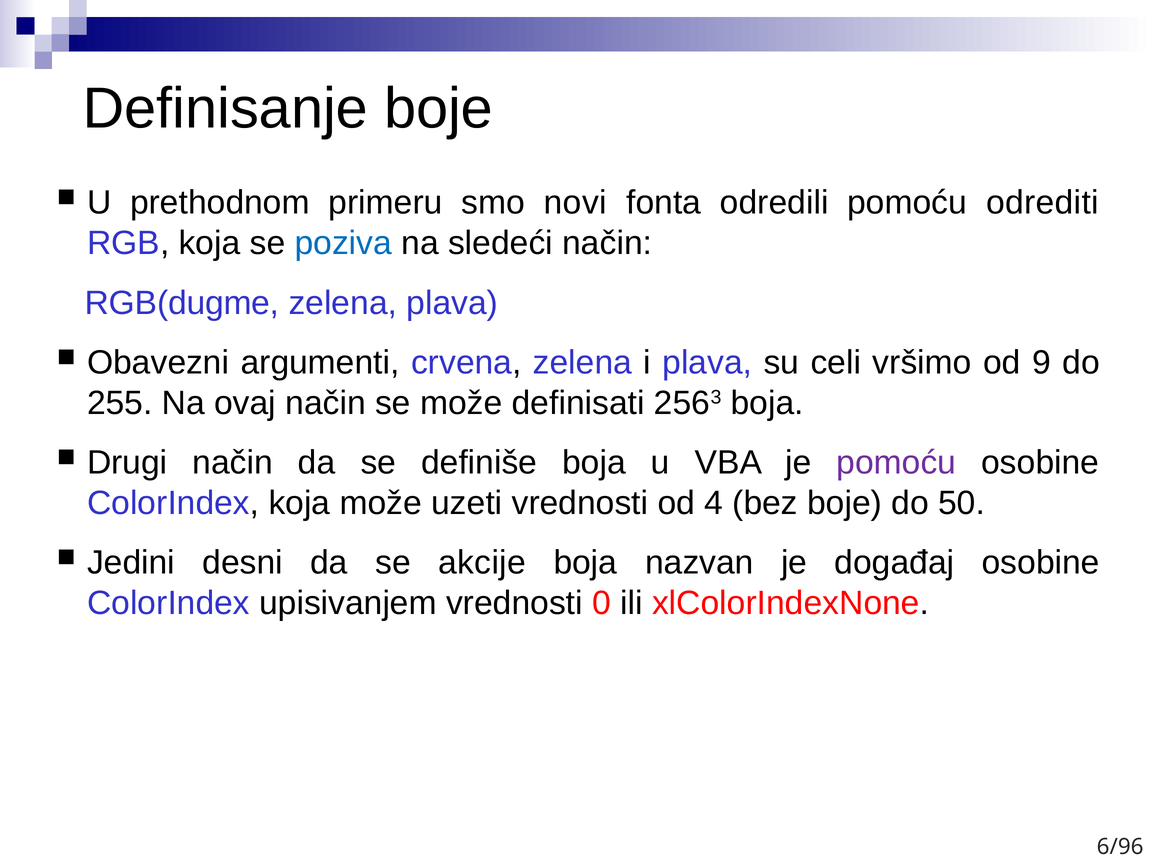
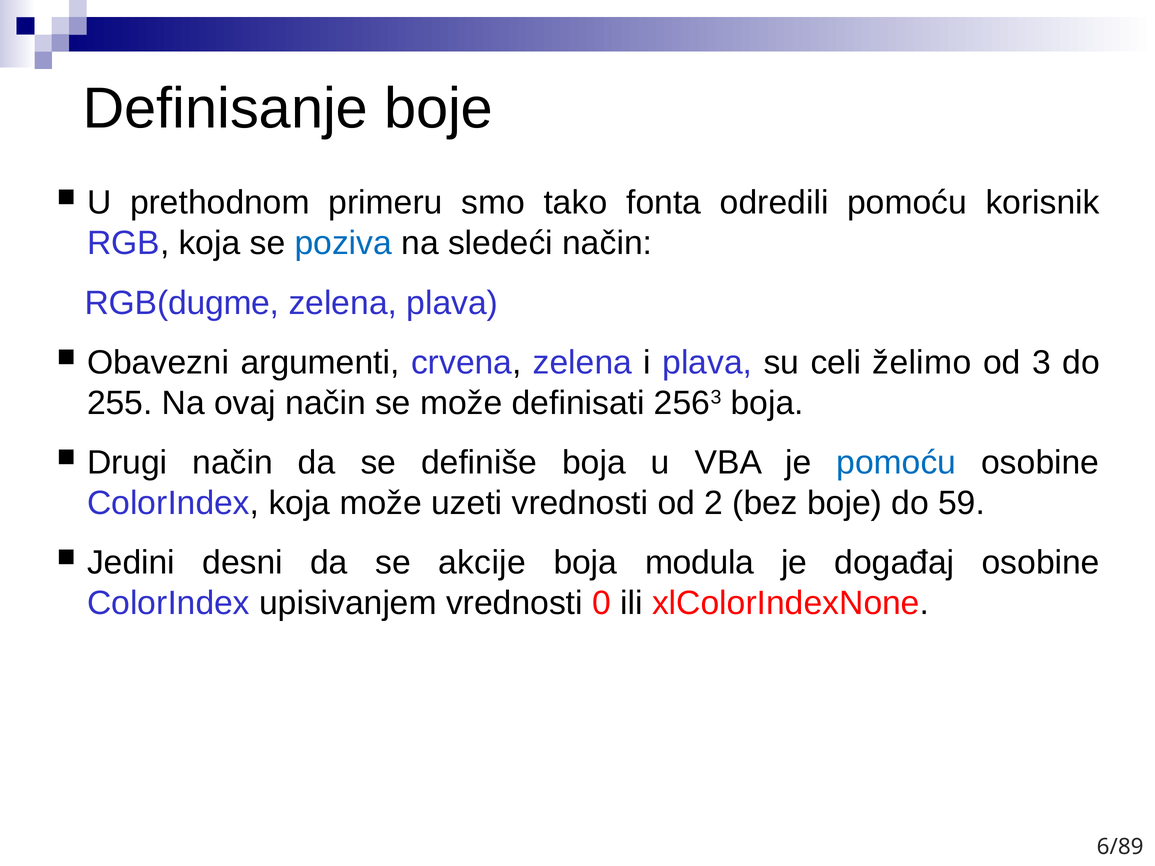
novi: novi -> tako
odrediti: odrediti -> korisnik
vršimo: vršimo -> želimo
9: 9 -> 3
pomoću at (896, 463) colour: purple -> blue
4: 4 -> 2
50: 50 -> 59
nazvan: nazvan -> modula
6/96: 6/96 -> 6/89
